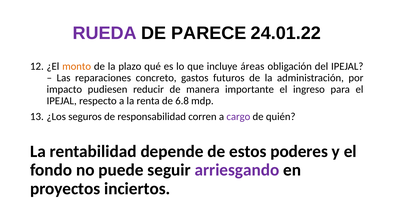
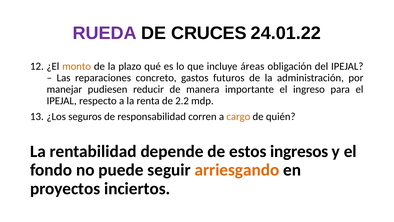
PARECE: PARECE -> CRUCES
impacto: impacto -> manejar
6.8: 6.8 -> 2.2
cargo colour: purple -> orange
poderes: poderes -> ingresos
arriesgando colour: purple -> orange
